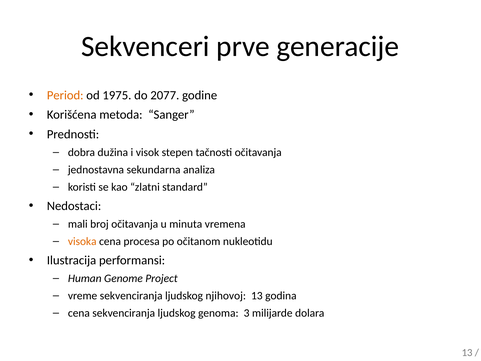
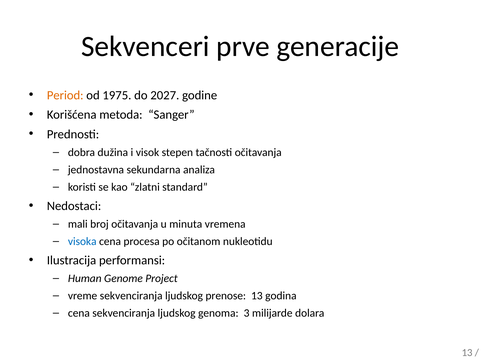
2077: 2077 -> 2027
visoka colour: orange -> blue
njihovoj: njihovoj -> prenose
